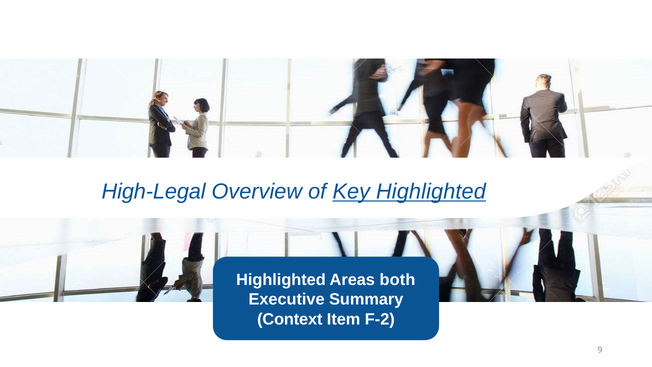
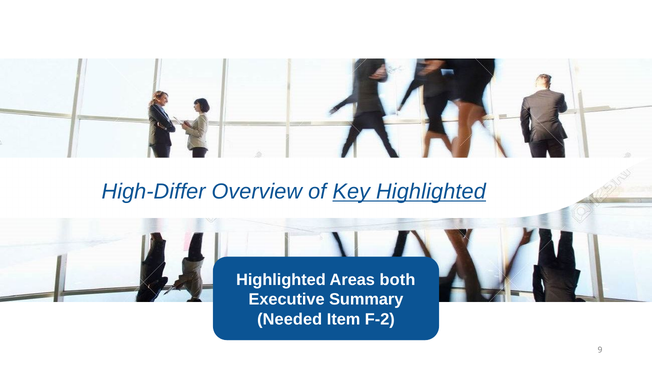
High-Legal: High-Legal -> High-Differ
Context: Context -> Needed
